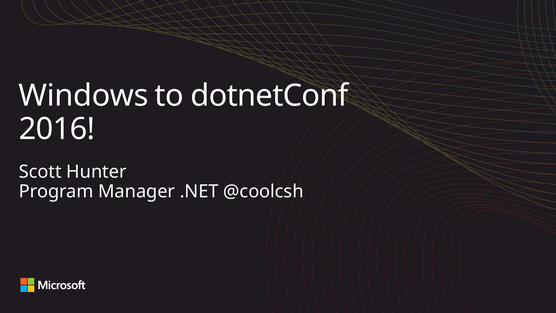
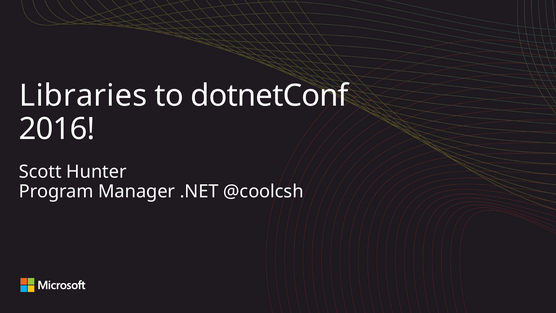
Windows: Windows -> Libraries
